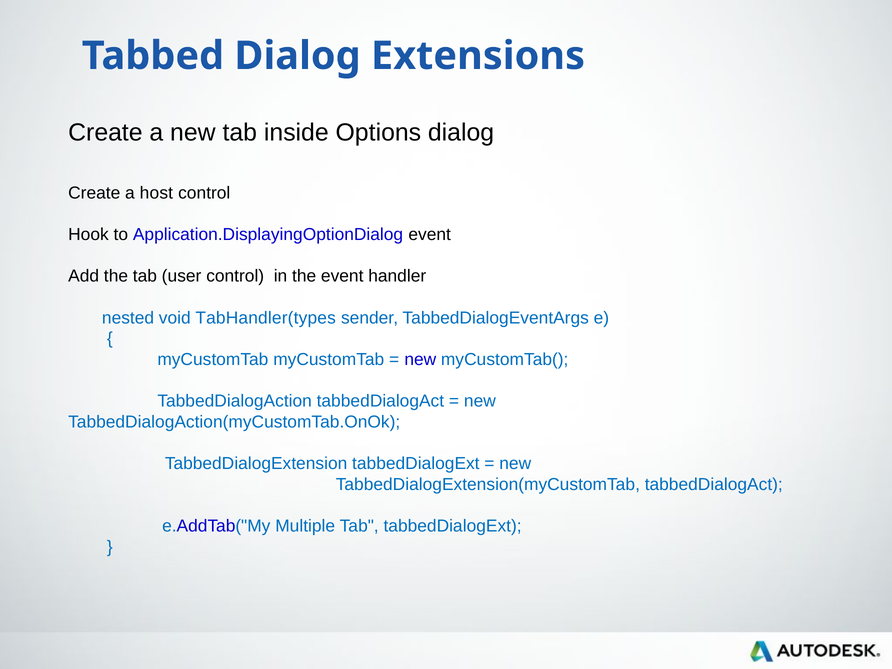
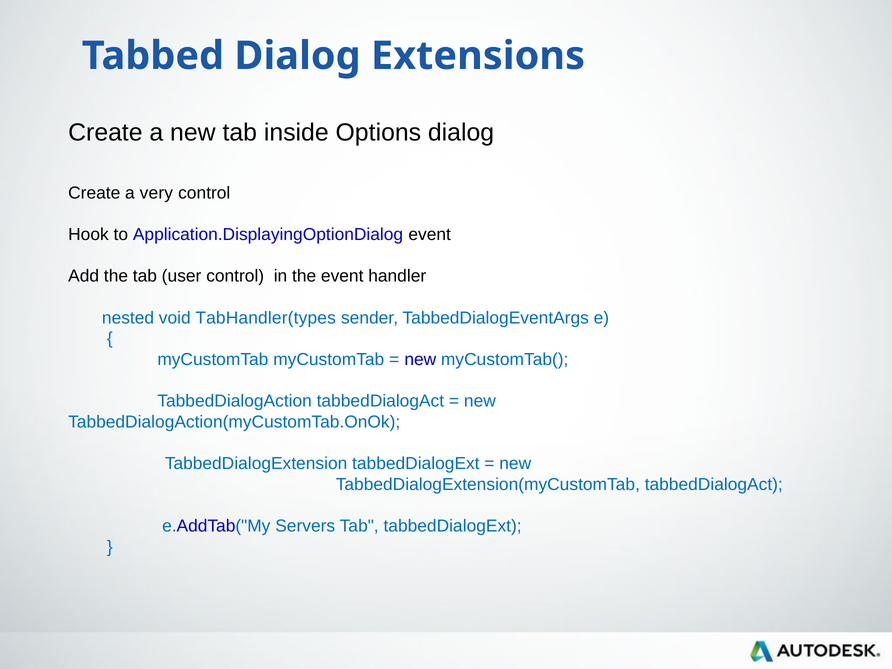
host: host -> very
Multiple: Multiple -> Servers
